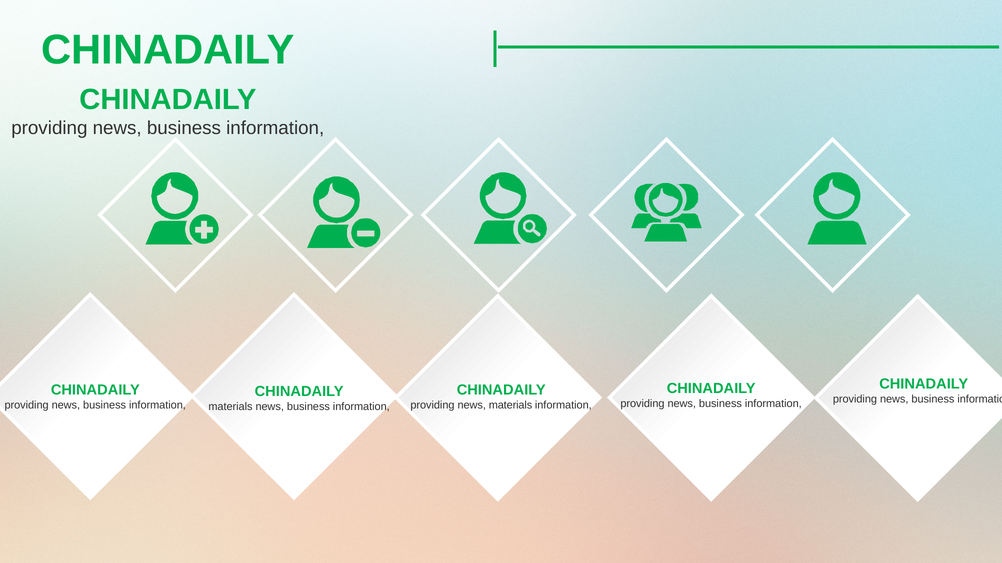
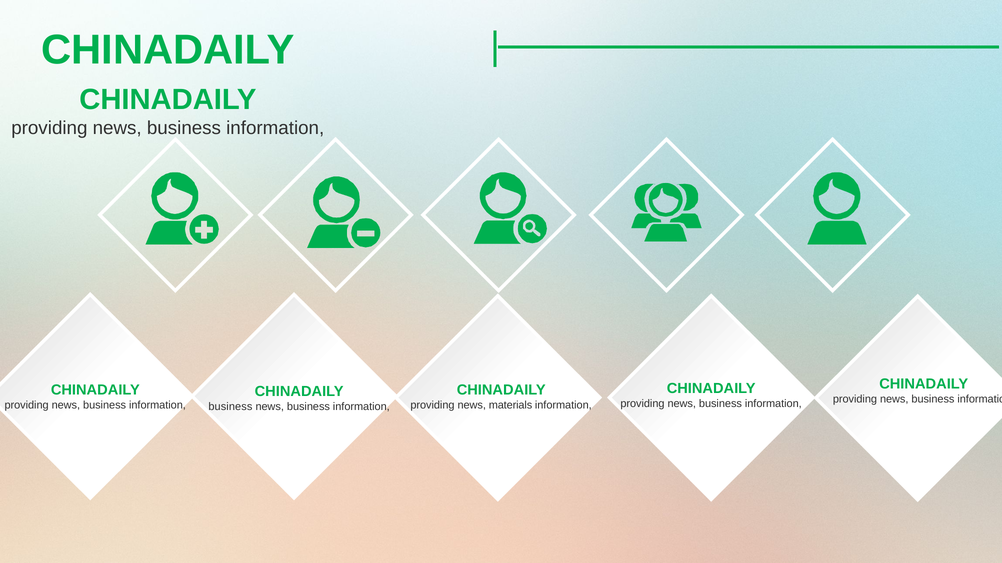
materials at (230, 407): materials -> business
